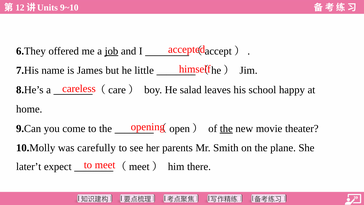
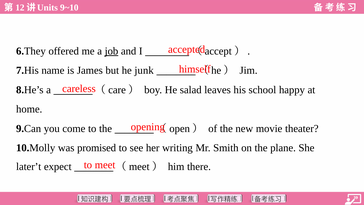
little: little -> junk
the at (226, 128) underline: present -> none
carefully: carefully -> promised
parents: parents -> writing
